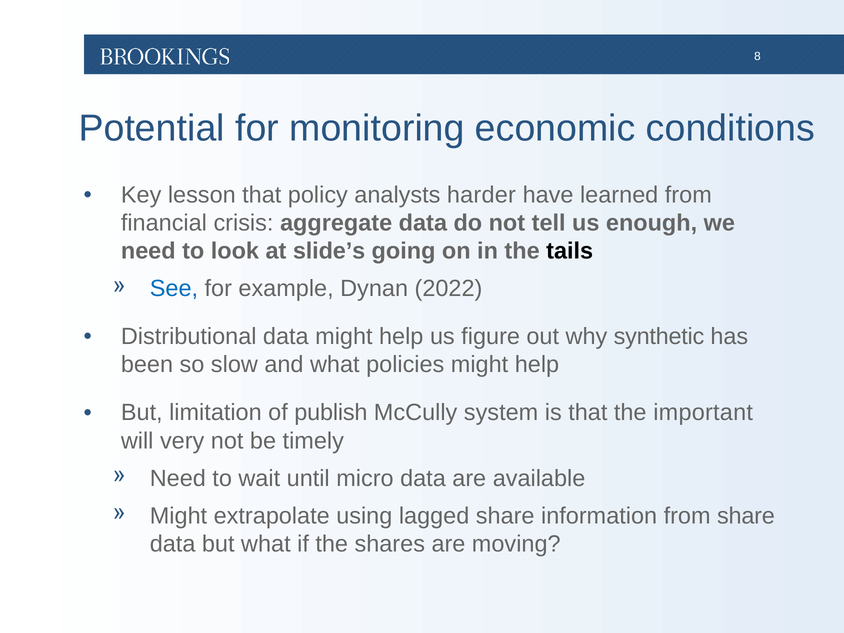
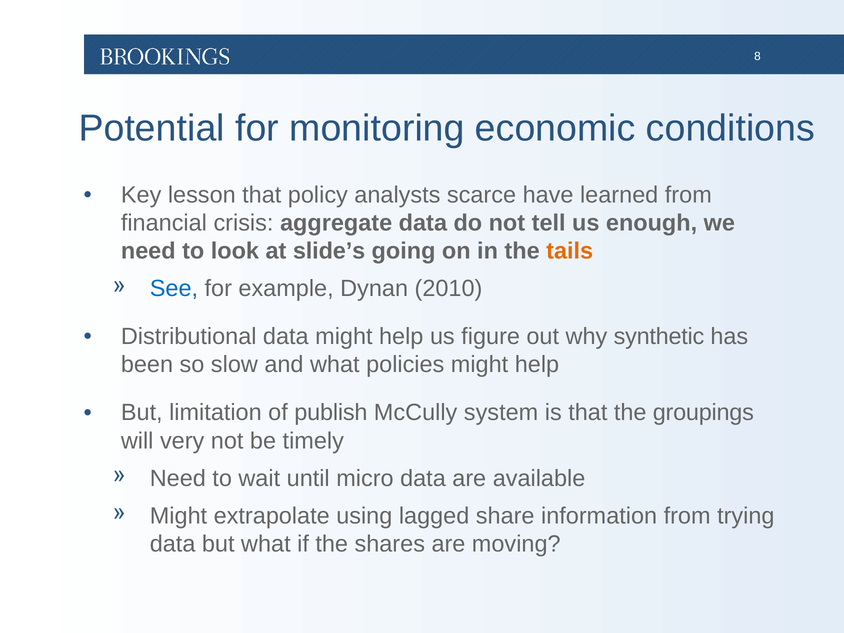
harder: harder -> scarce
tails colour: black -> orange
2022: 2022 -> 2010
important: important -> groupings
from share: share -> trying
